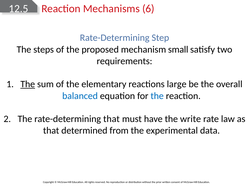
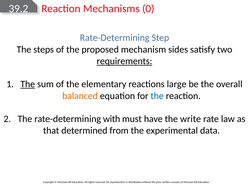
12.5: 12.5 -> 39.2
6: 6 -> 0
small: small -> sides
requirements underline: none -> present
balanced colour: blue -> orange
rate-determining that: that -> with
